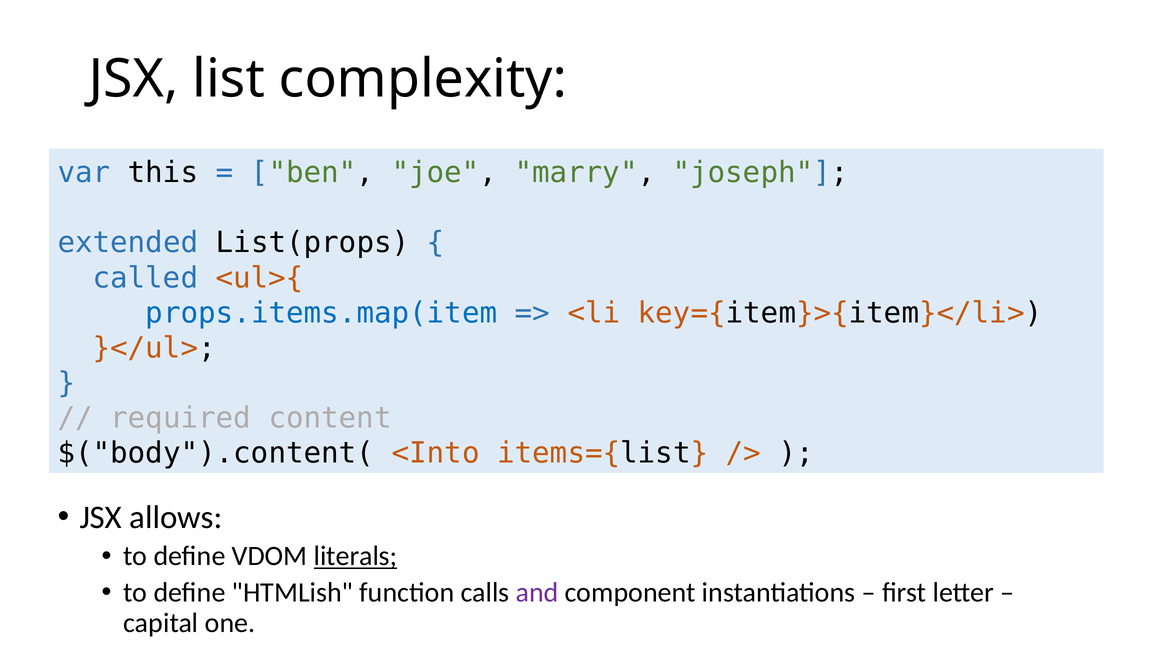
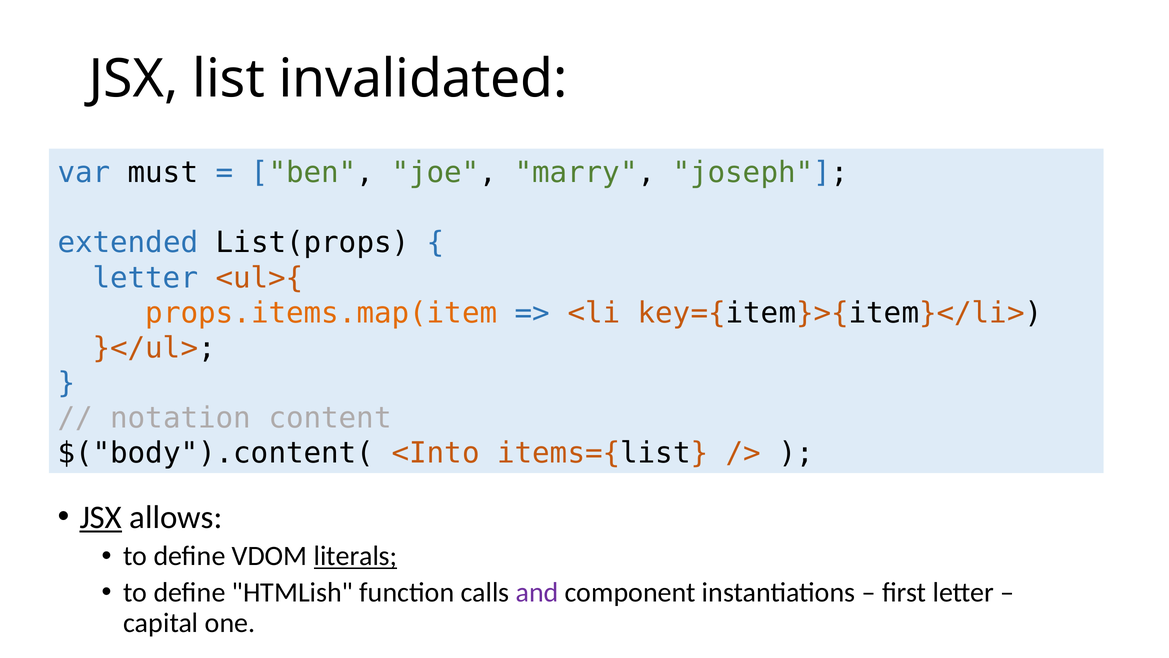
complexity: complexity -> invalidated
this: this -> must
called at (145, 278): called -> letter
props.items.map(item colour: blue -> orange
required: required -> notation
JSX at (101, 517) underline: none -> present
